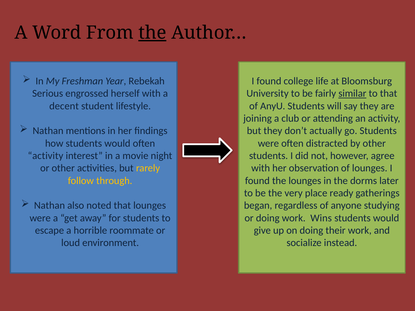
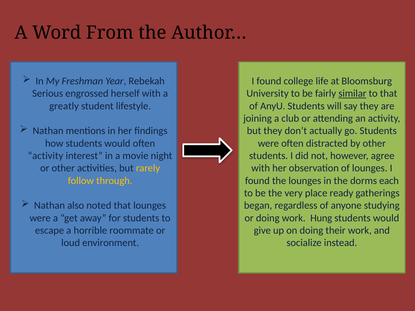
the at (152, 33) underline: present -> none
decent: decent -> greatly
later: later -> each
Wins: Wins -> Hung
